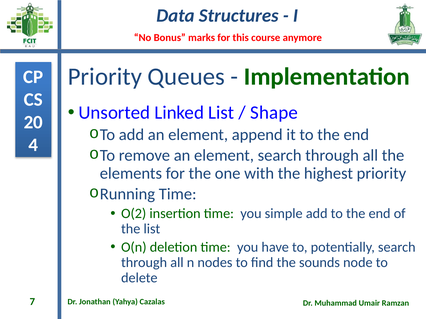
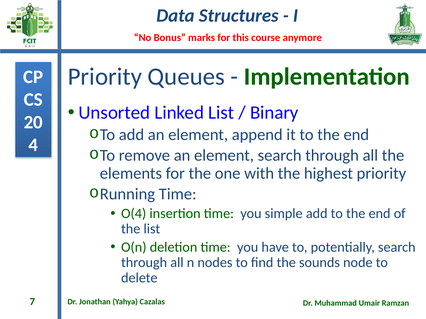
Shape: Shape -> Binary
O(2: O(2 -> O(4
